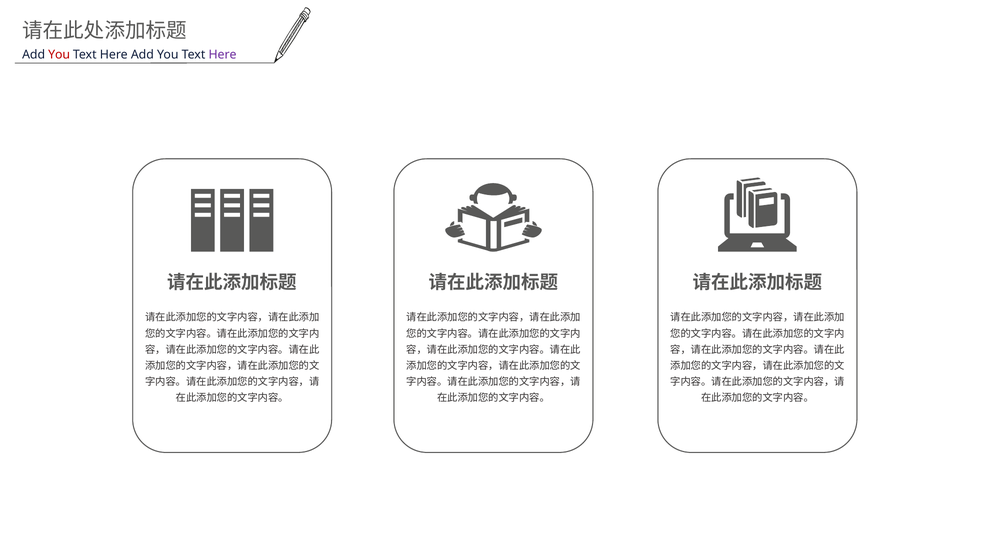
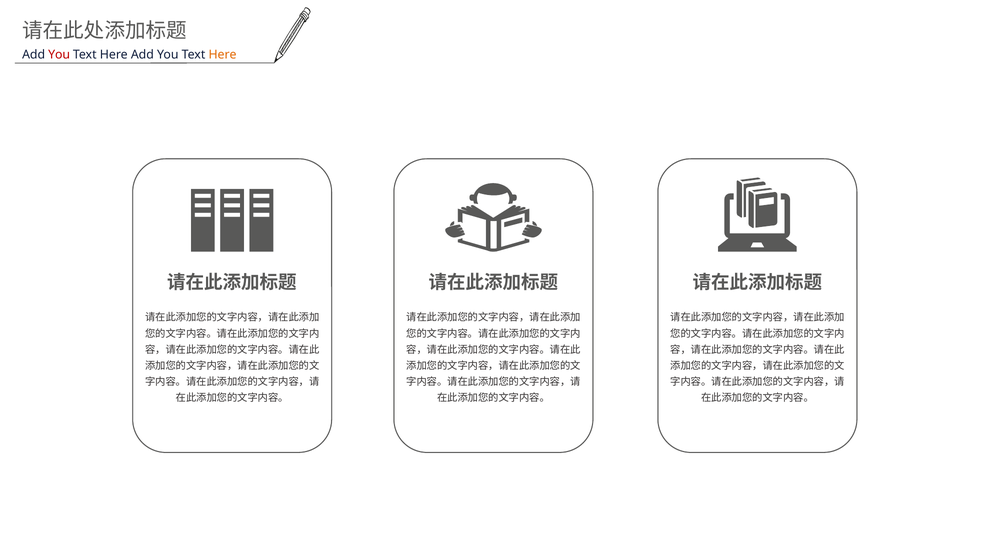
Here at (223, 54) colour: purple -> orange
